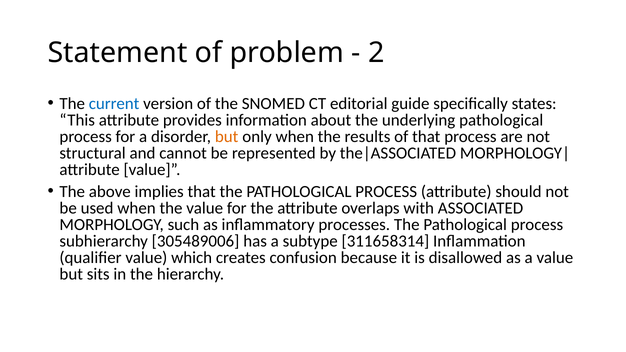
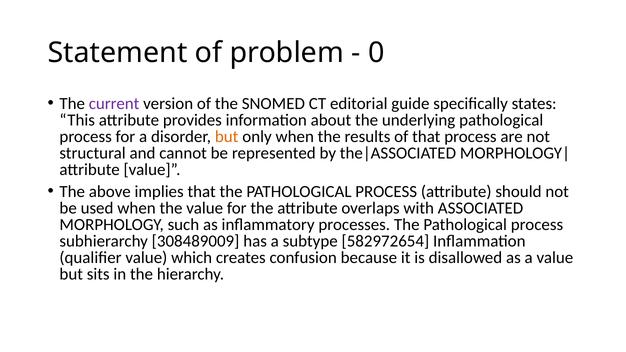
2: 2 -> 0
current colour: blue -> purple
305489006: 305489006 -> 308489009
311658314: 311658314 -> 582972654
